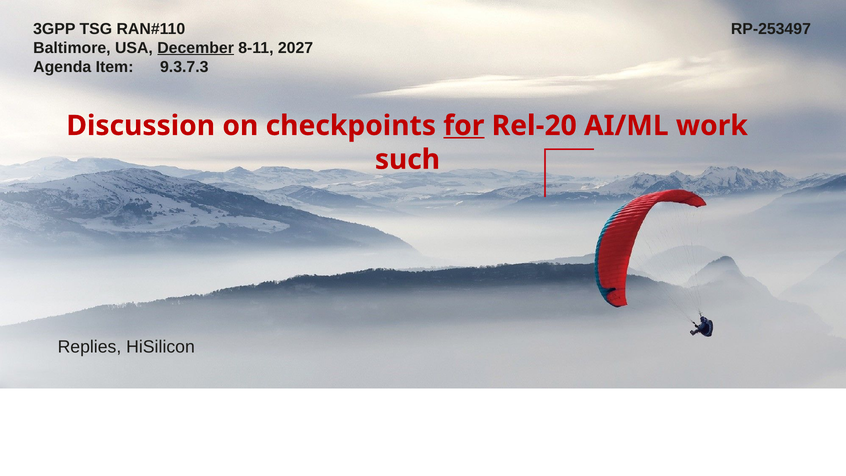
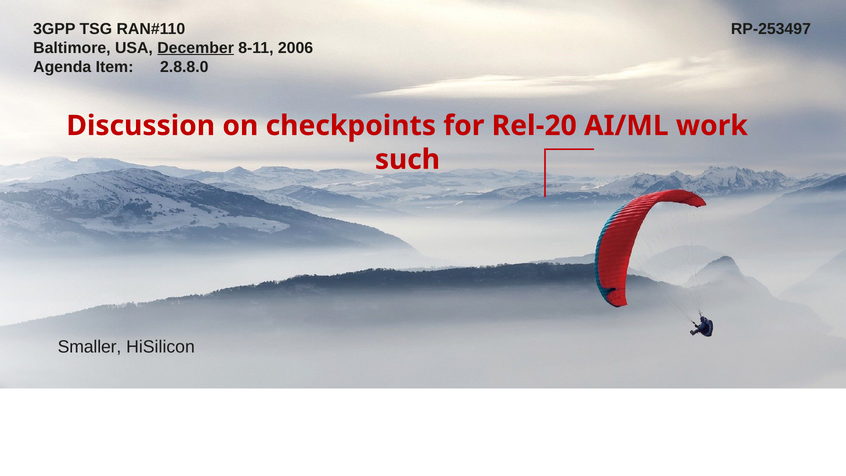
2027: 2027 -> 2006
9.3.7.3: 9.3.7.3 -> 2.8.8.0
for underline: present -> none
Replies: Replies -> Smaller
